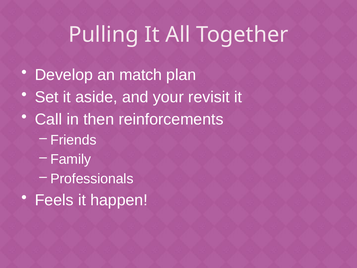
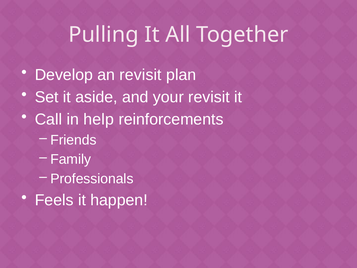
an match: match -> revisit
then: then -> help
